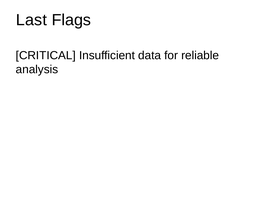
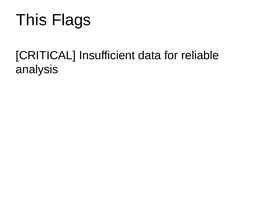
Last: Last -> This
